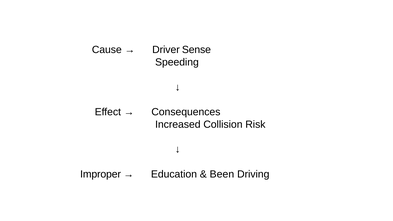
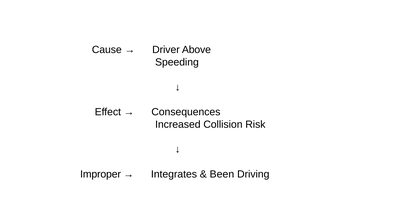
Sense: Sense -> Above
Education: Education -> Integrates
